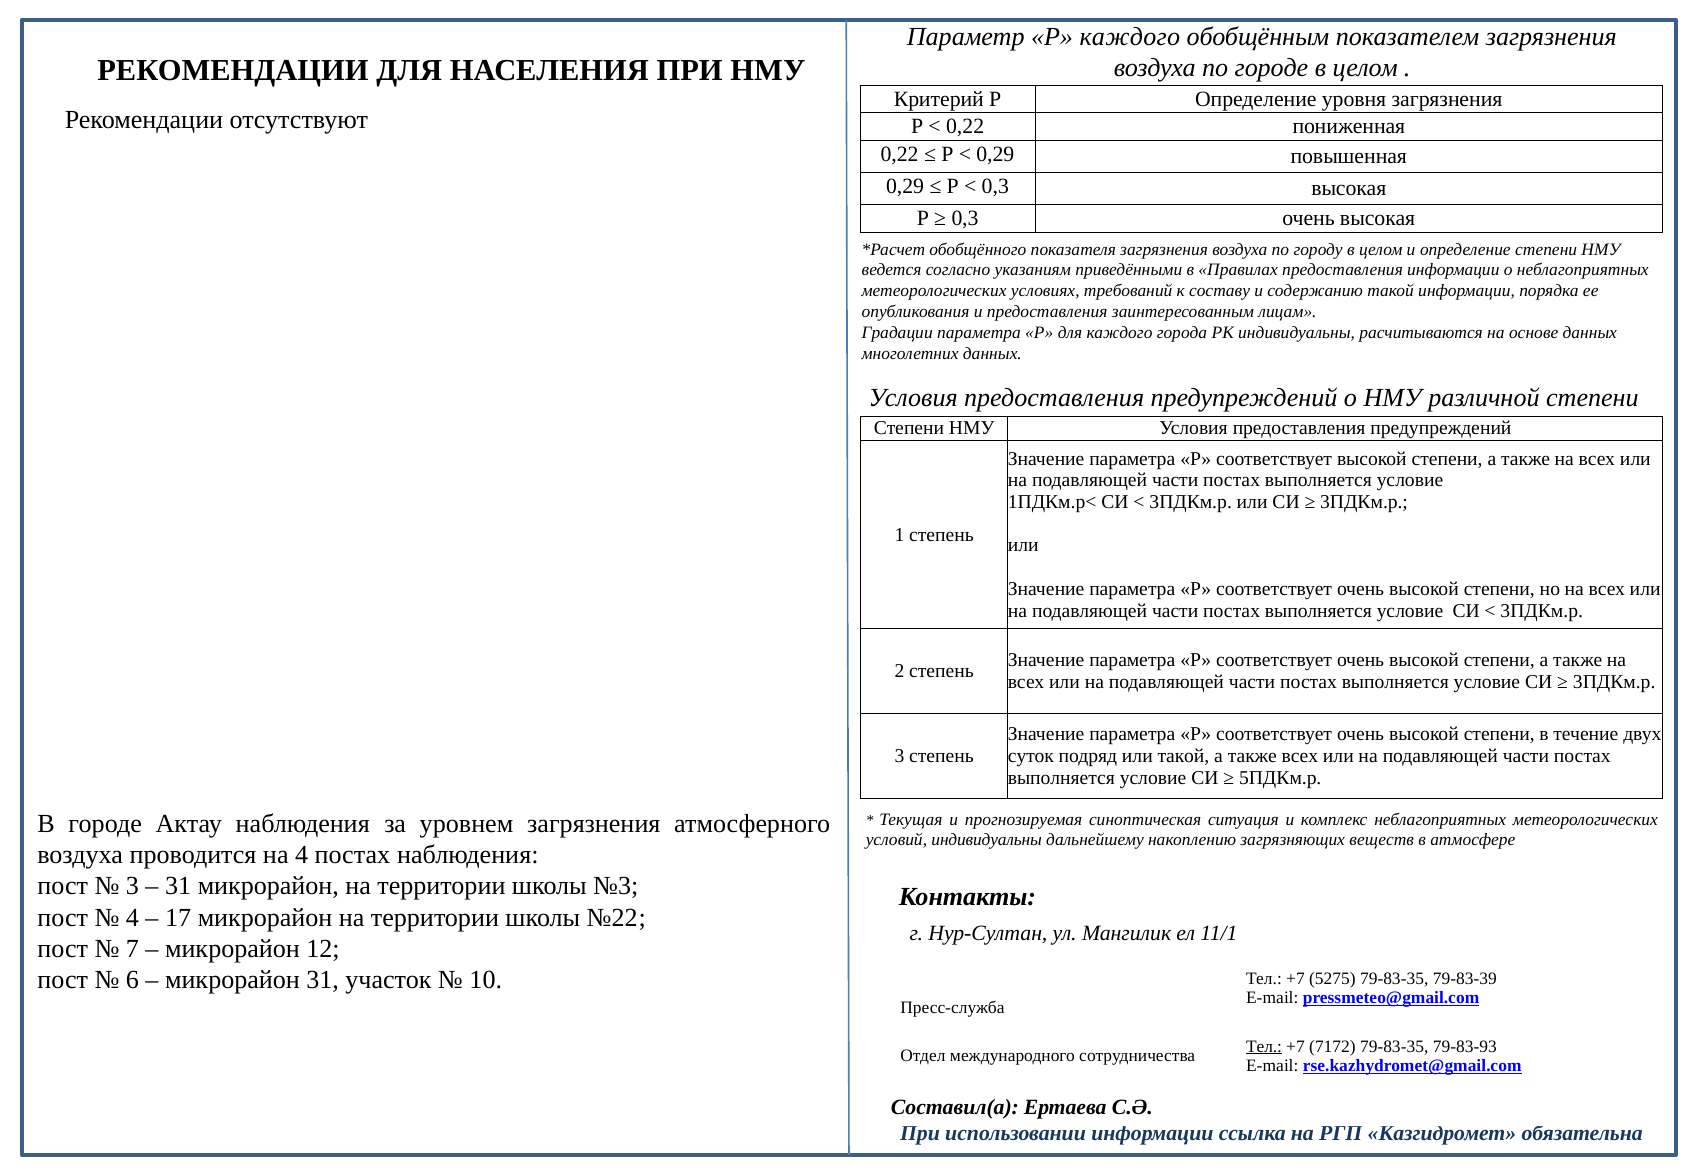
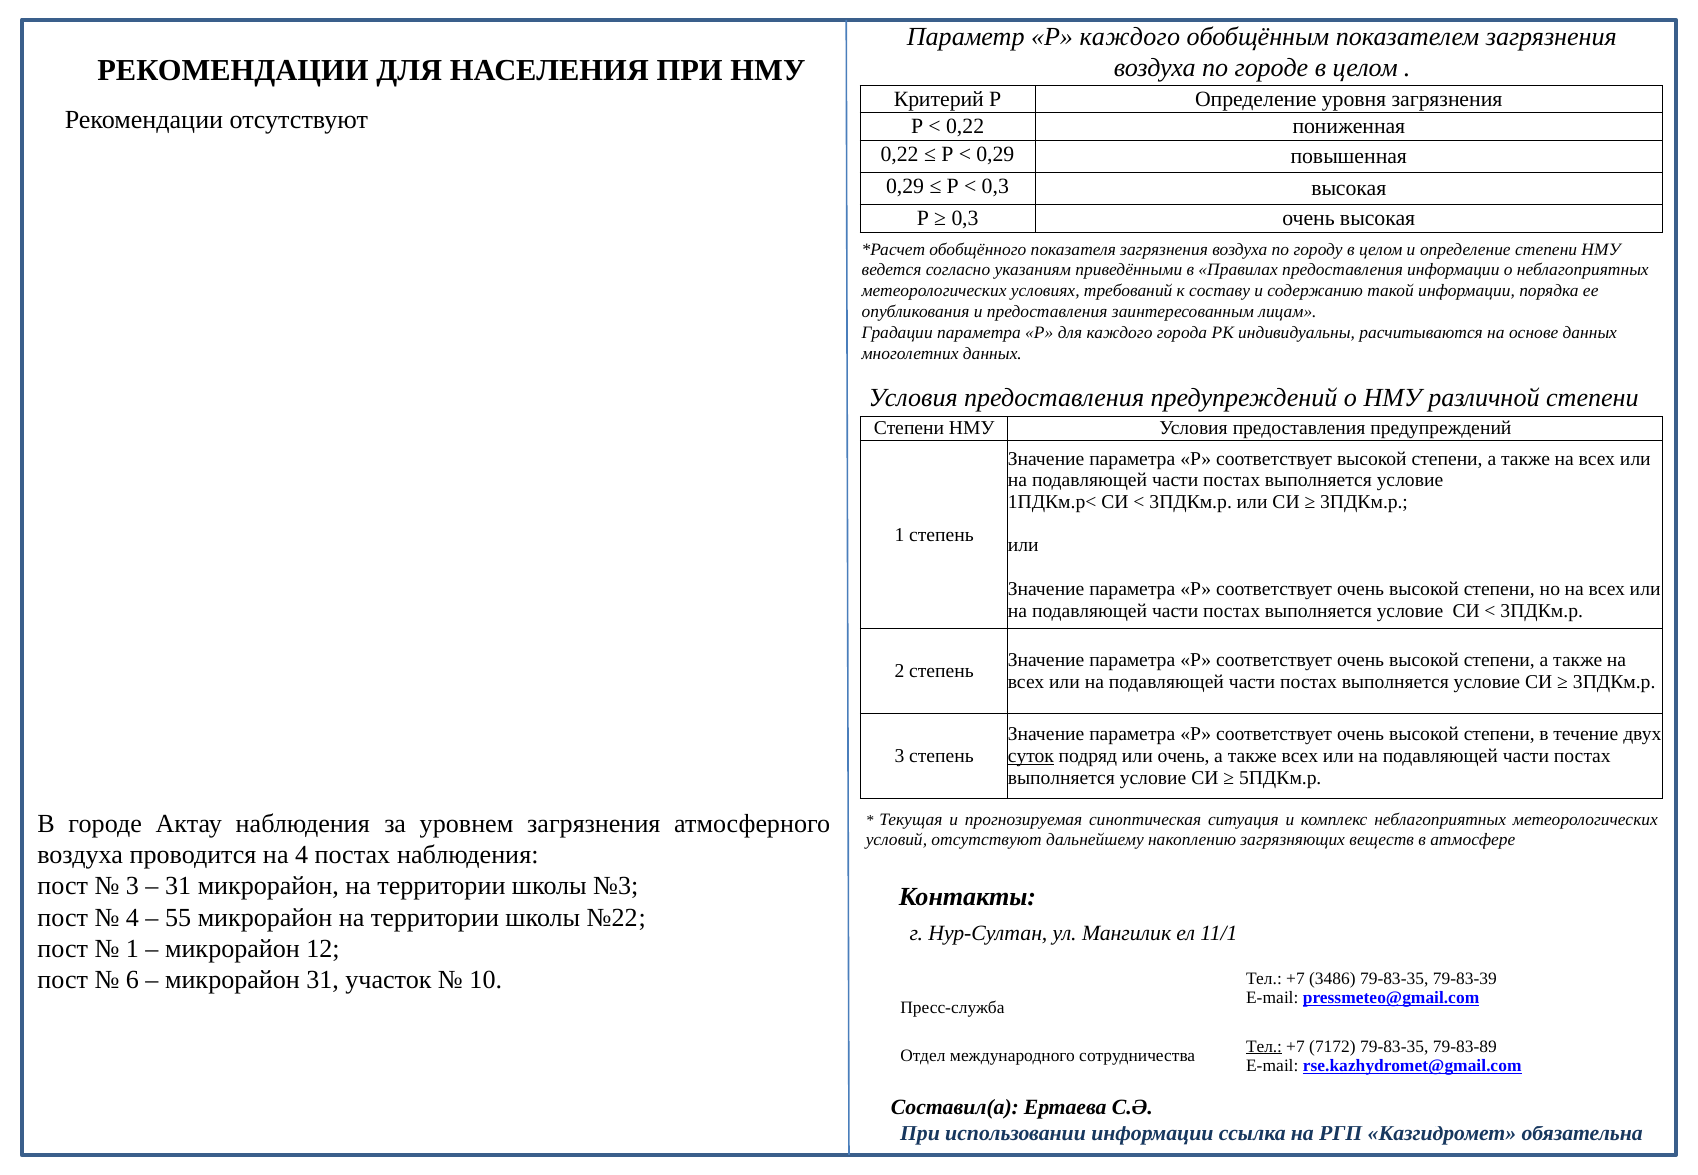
суток underline: none -> present
или такой: такой -> очень
условий индивидуальны: индивидуальны -> отсутствуют
17: 17 -> 55
7 at (132, 949): 7 -> 1
5275: 5275 -> 3486
79-83-93: 79-83-93 -> 79-83-89
